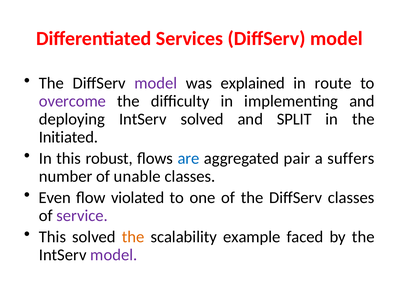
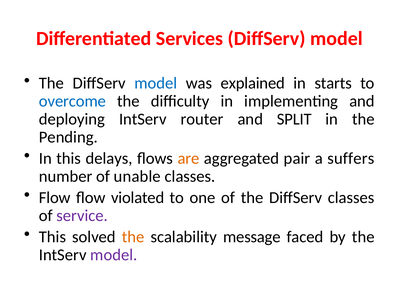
model at (156, 83) colour: purple -> blue
route: route -> starts
overcome colour: purple -> blue
IntServ solved: solved -> router
Initiated: Initiated -> Pending
robust: robust -> delays
are colour: blue -> orange
Even at (55, 197): Even -> Flow
example: example -> message
